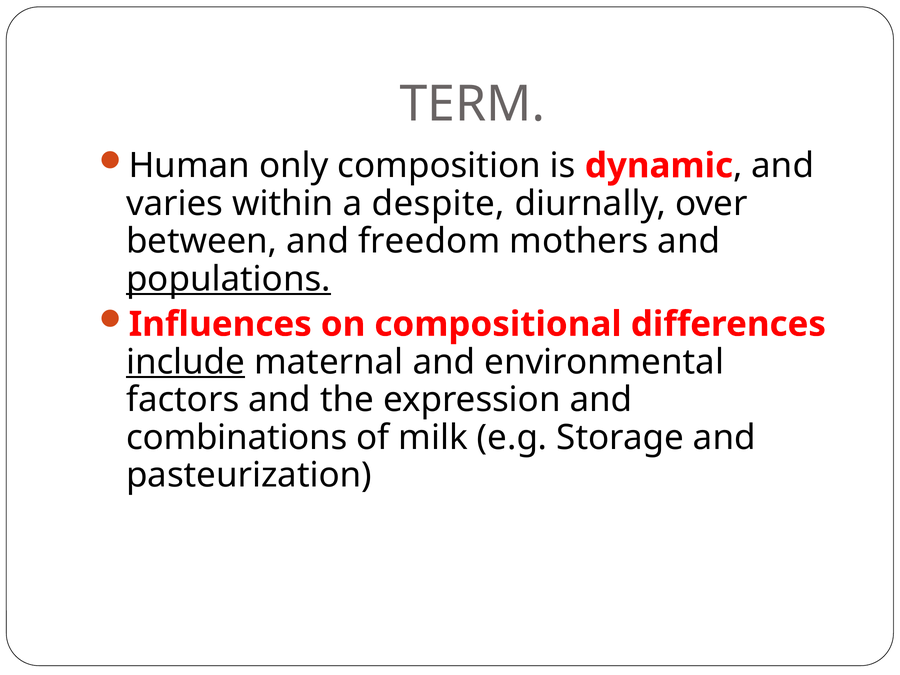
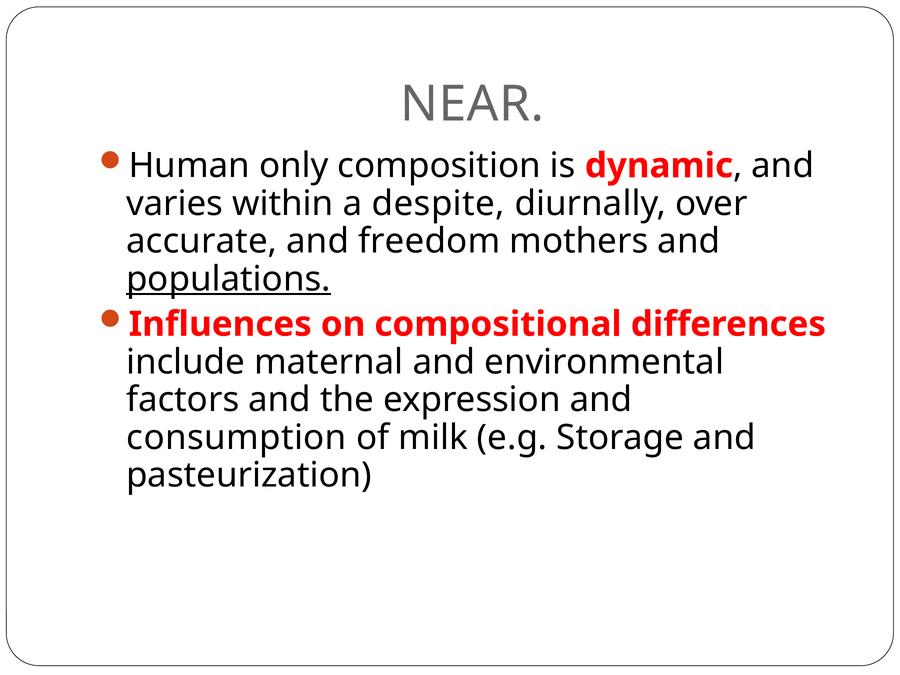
TERM: TERM -> NEAR
between: between -> accurate
include underline: present -> none
combinations: combinations -> consumption
